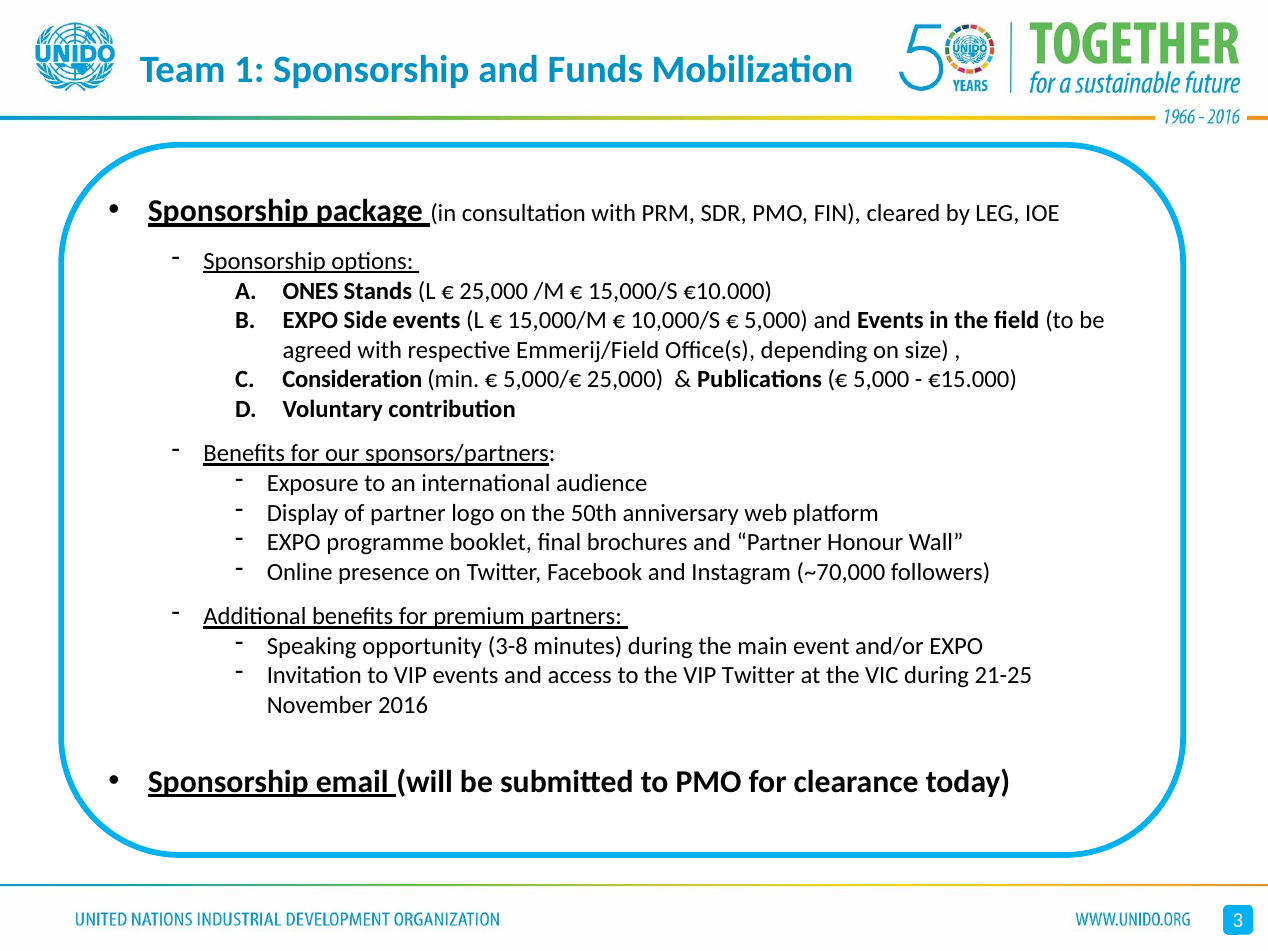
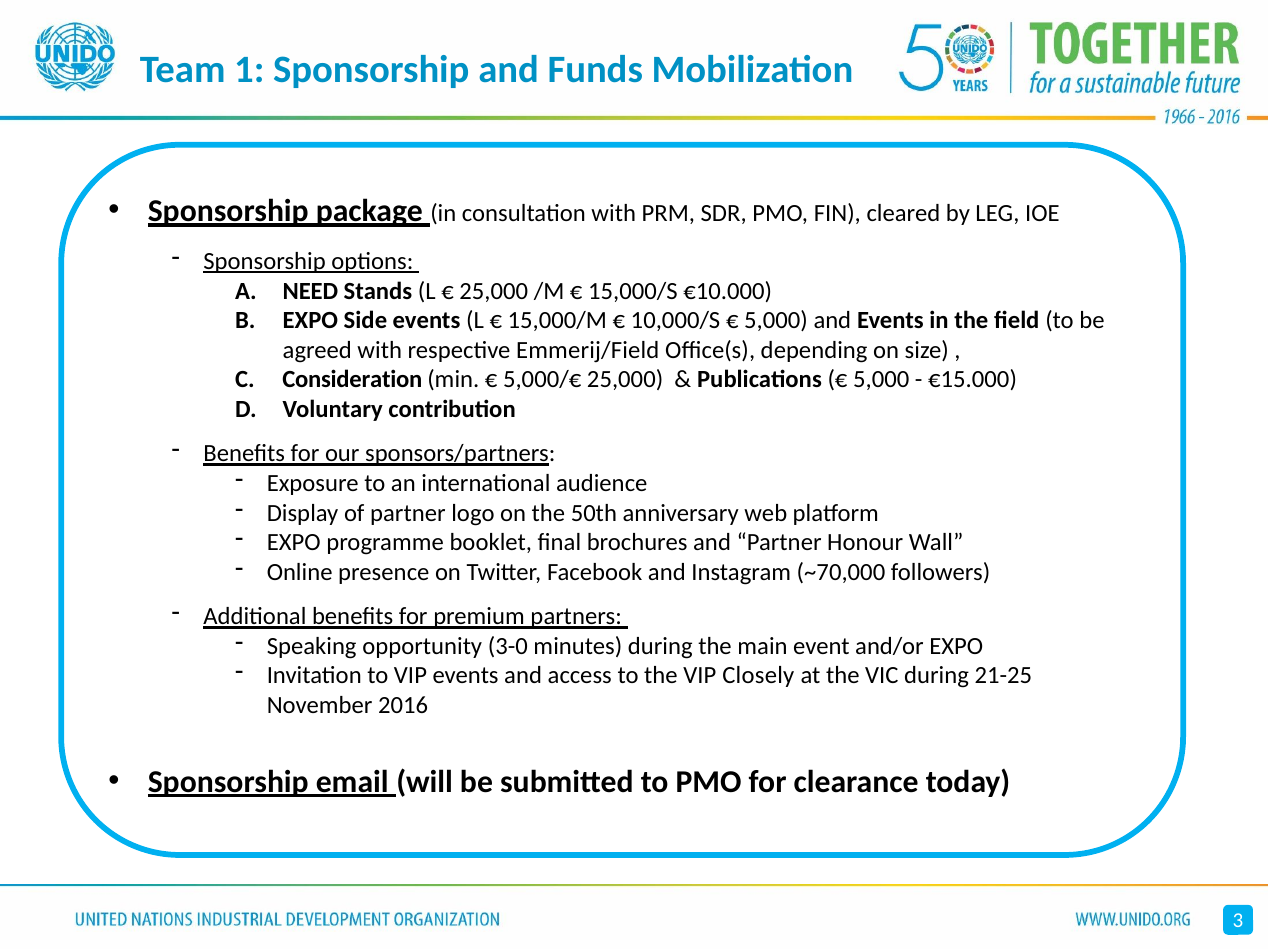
ONES: ONES -> NEED
3-8: 3-8 -> 3-0
VIP Twitter: Twitter -> Closely
